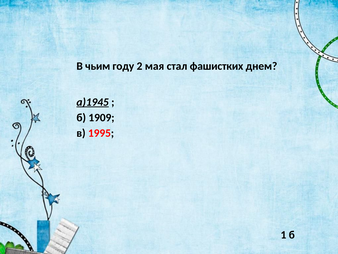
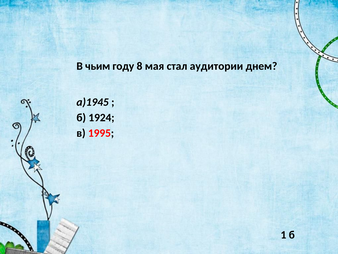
2: 2 -> 8
фашистких: фашистких -> аудитории
а)1945 underline: present -> none
1909: 1909 -> 1924
